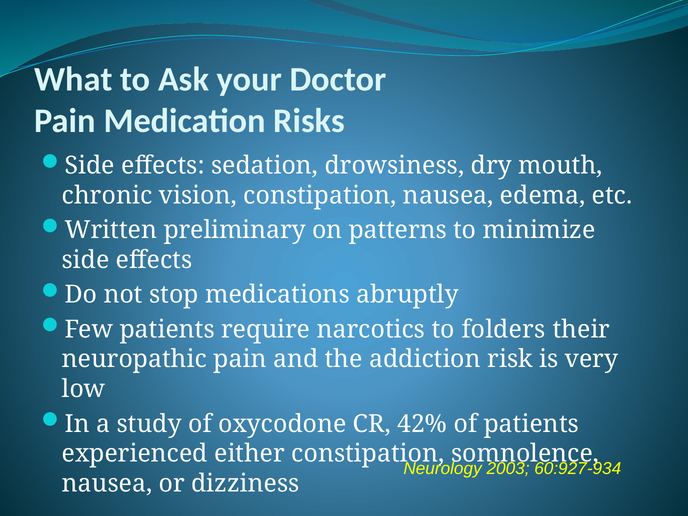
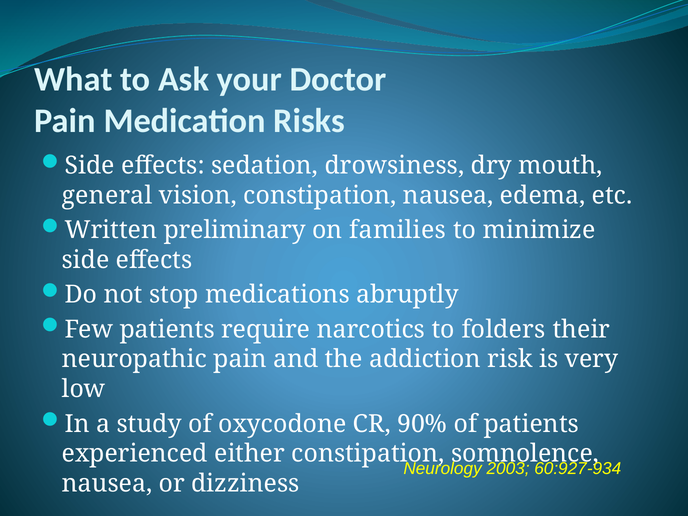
chronic: chronic -> general
patterns: patterns -> families
42%: 42% -> 90%
